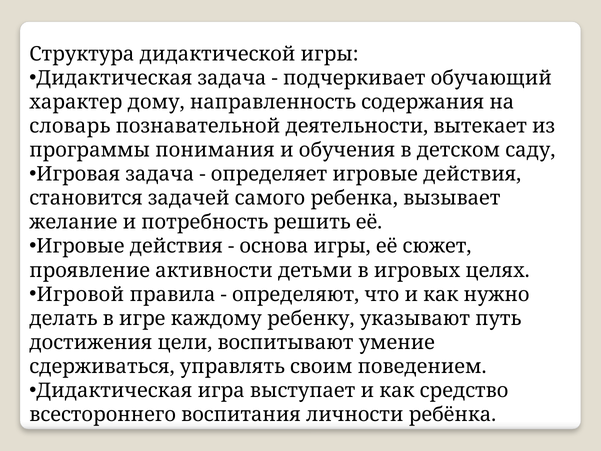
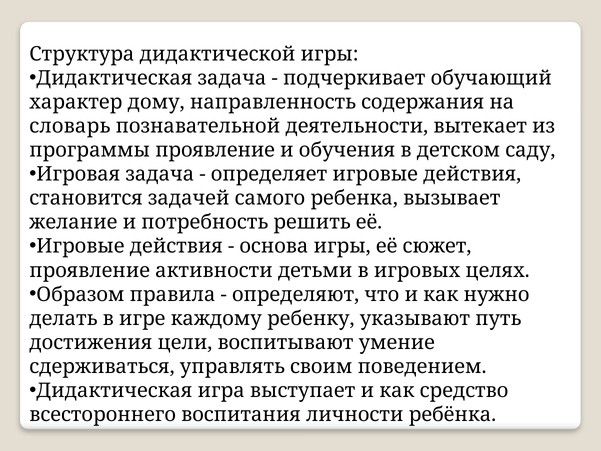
программы понимания: понимания -> проявление
Игровой: Игровой -> Образом
